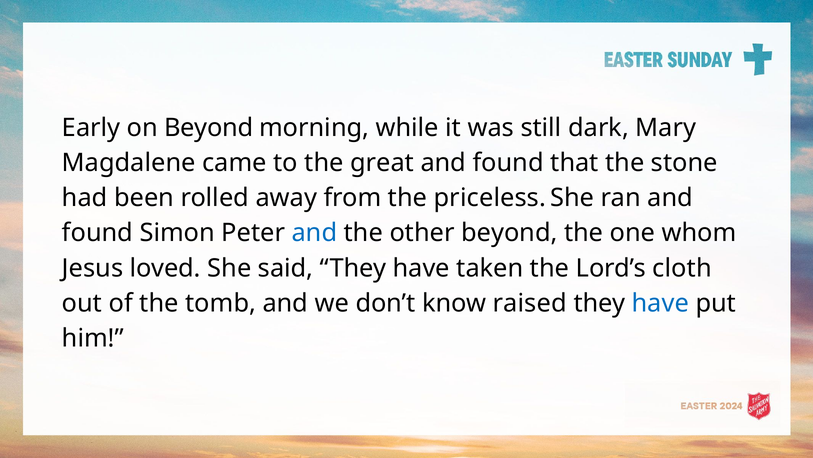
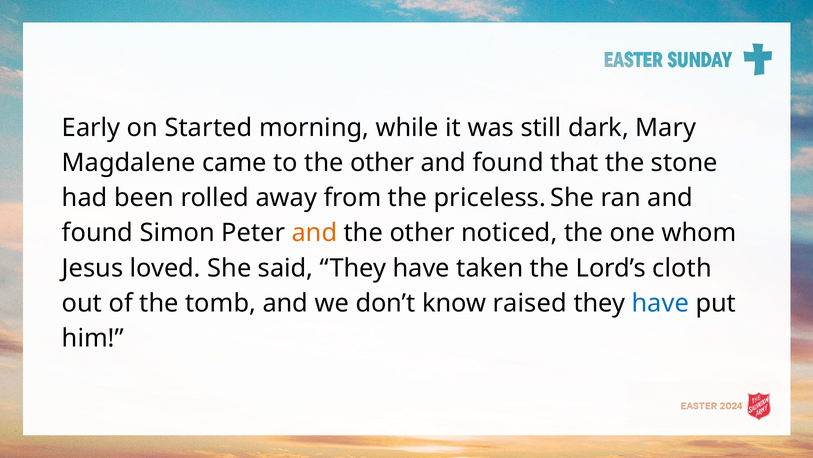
on Beyond: Beyond -> Started
to the great: great -> other
and at (314, 233) colour: blue -> orange
other beyond: beyond -> noticed
